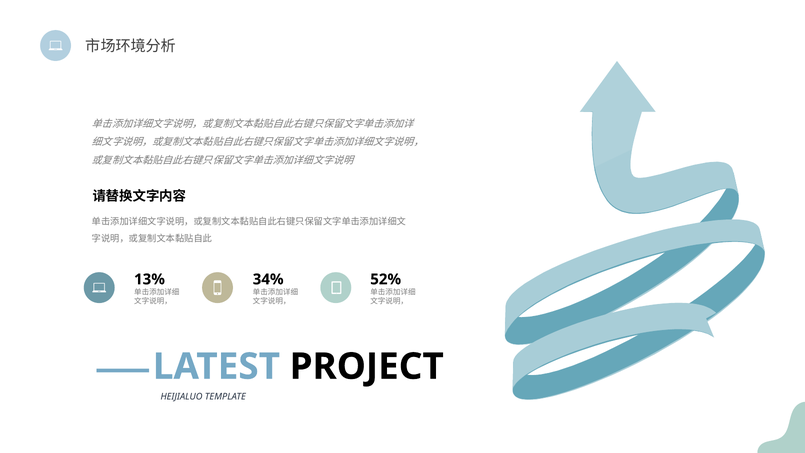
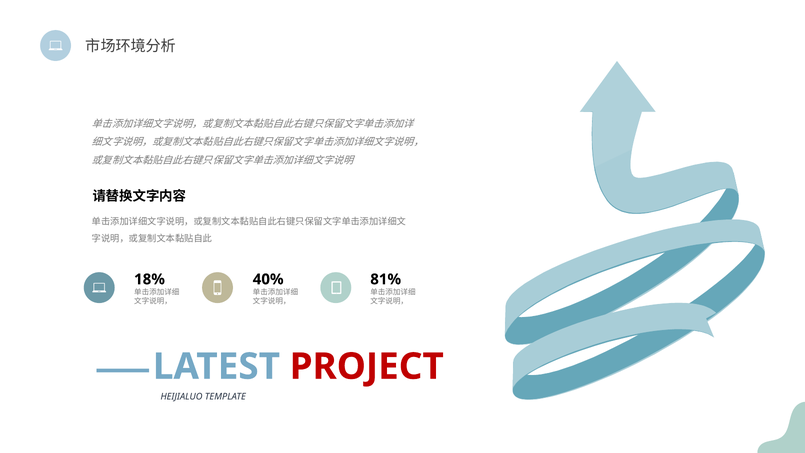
13%: 13% -> 18%
34%: 34% -> 40%
52%: 52% -> 81%
PROJECT colour: black -> red
